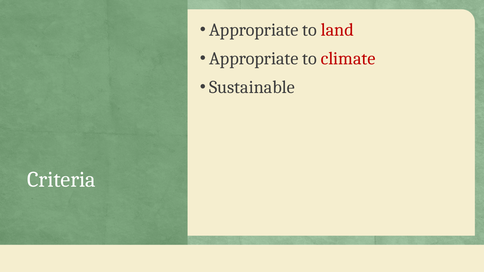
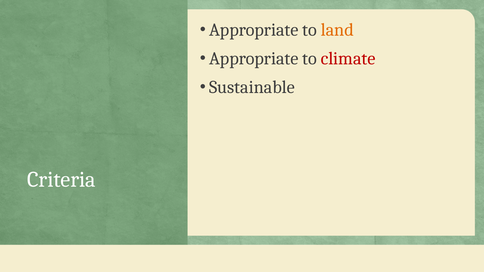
land colour: red -> orange
